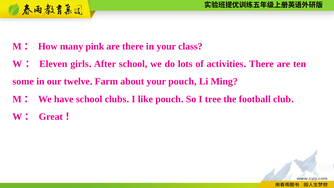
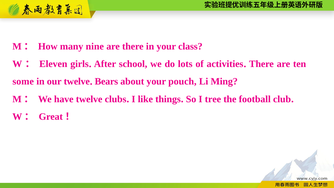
pink: pink -> nine
Farm: Farm -> Bears
have school: school -> twelve
like pouch: pouch -> things
